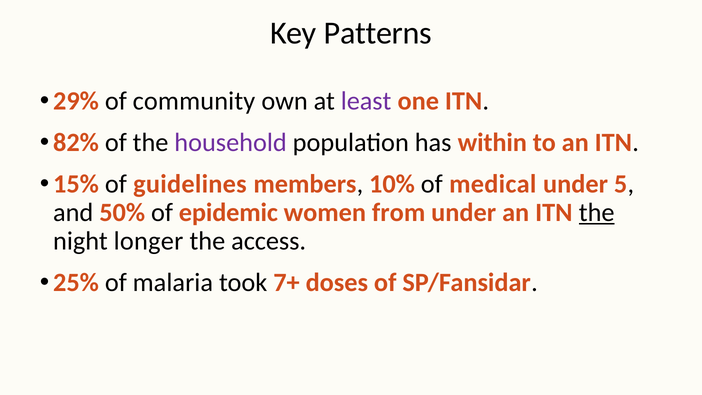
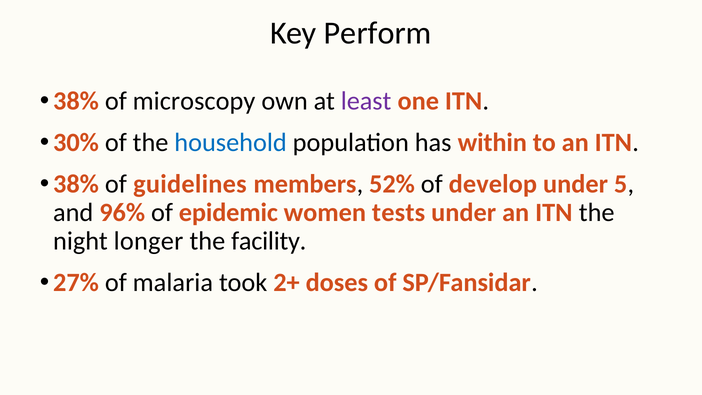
Patterns: Patterns -> Perform
29% at (76, 101): 29% -> 38%
community: community -> microscopy
82%: 82% -> 30%
household colour: purple -> blue
15% at (76, 184): 15% -> 38%
10%: 10% -> 52%
medical: medical -> develop
50%: 50% -> 96%
from: from -> tests
the at (597, 213) underline: present -> none
access: access -> facility
25%: 25% -> 27%
7+: 7+ -> 2+
